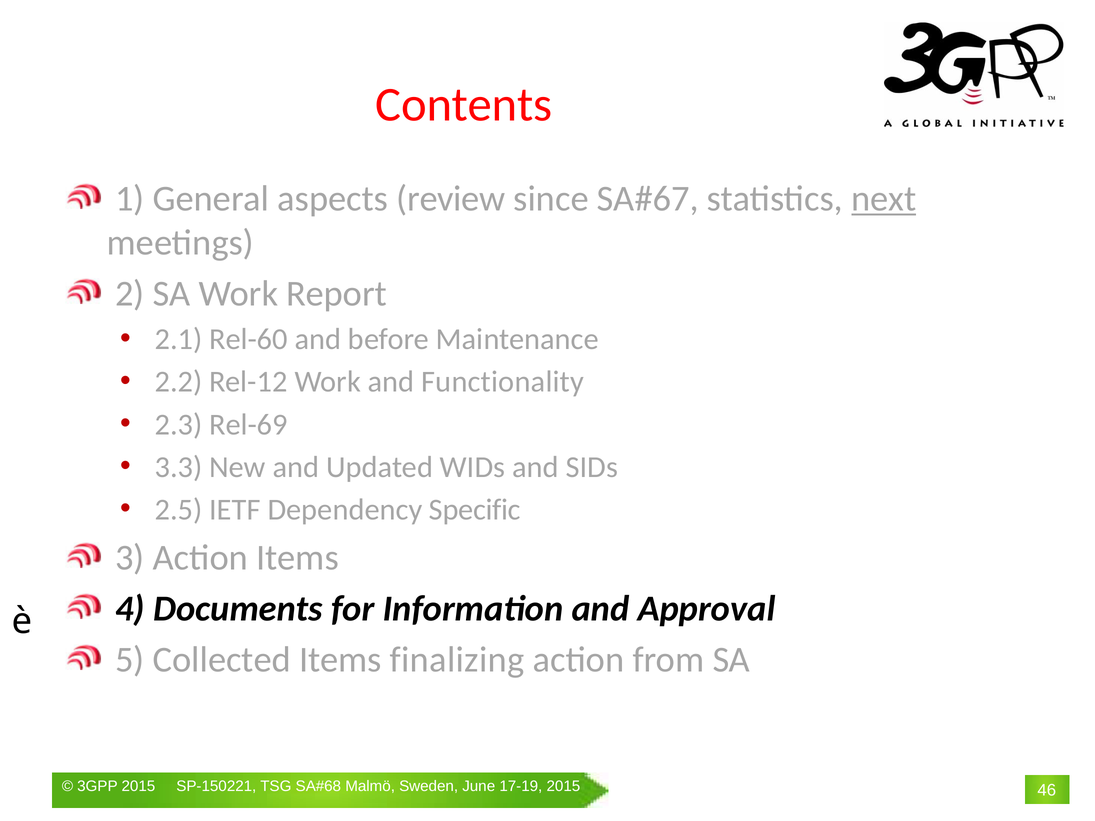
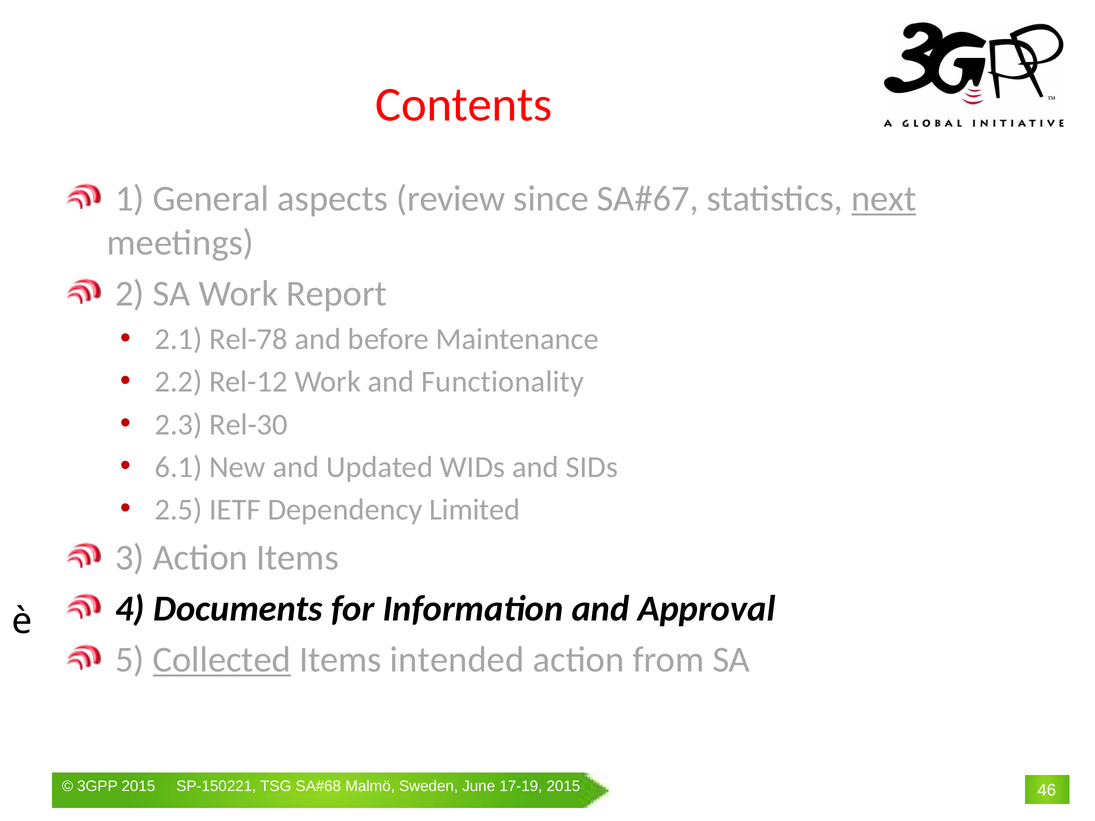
Rel-60: Rel-60 -> Rel-78
Rel-69: Rel-69 -> Rel-30
3.3: 3.3 -> 6.1
Specific: Specific -> Limited
Collected underline: none -> present
finalizing: finalizing -> intended
